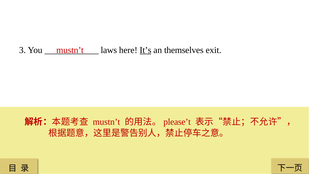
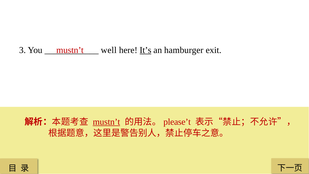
laws: laws -> well
themselves: themselves -> hamburger
mustn’t at (106, 122) underline: none -> present
